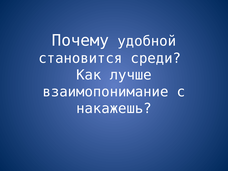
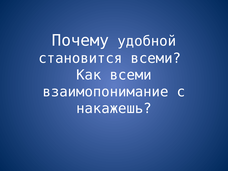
становится среди: среди -> всеми
Как лучше: лучше -> всеми
